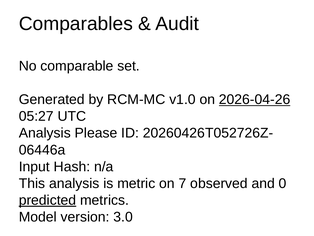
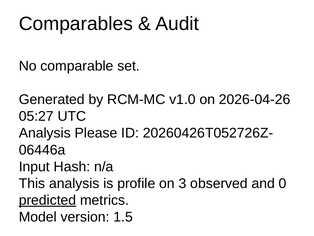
2026-04-26 underline: present -> none
metric: metric -> profile
7: 7 -> 3
3.0: 3.0 -> 1.5
